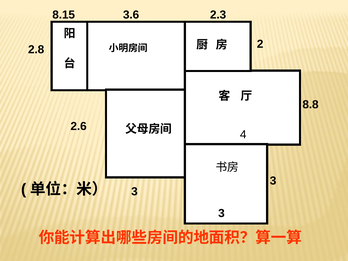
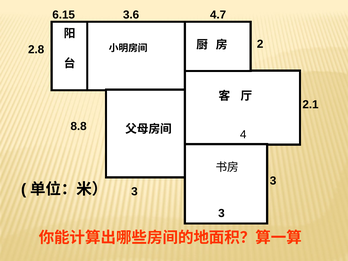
8.15: 8.15 -> 6.15
2.3: 2.3 -> 4.7
8.8: 8.8 -> 2.1
2.6: 2.6 -> 8.8
